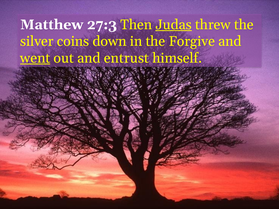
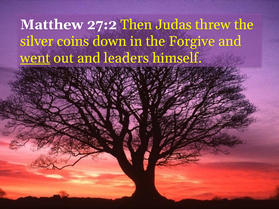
27:3: 27:3 -> 27:2
Judas underline: present -> none
entrust: entrust -> leaders
